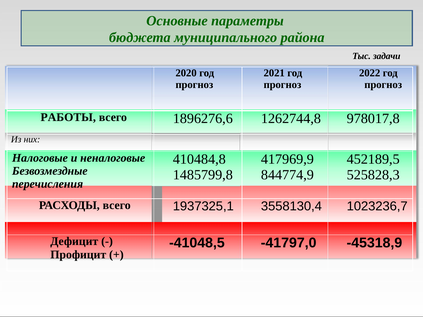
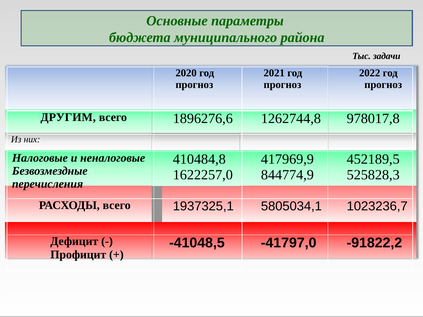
РАБОТЫ: РАБОТЫ -> ДРУГИМ
1485799,8: 1485799,8 -> 1622257,0
3558130,4: 3558130,4 -> 5805034,1
-45318,9: -45318,9 -> -91822,2
